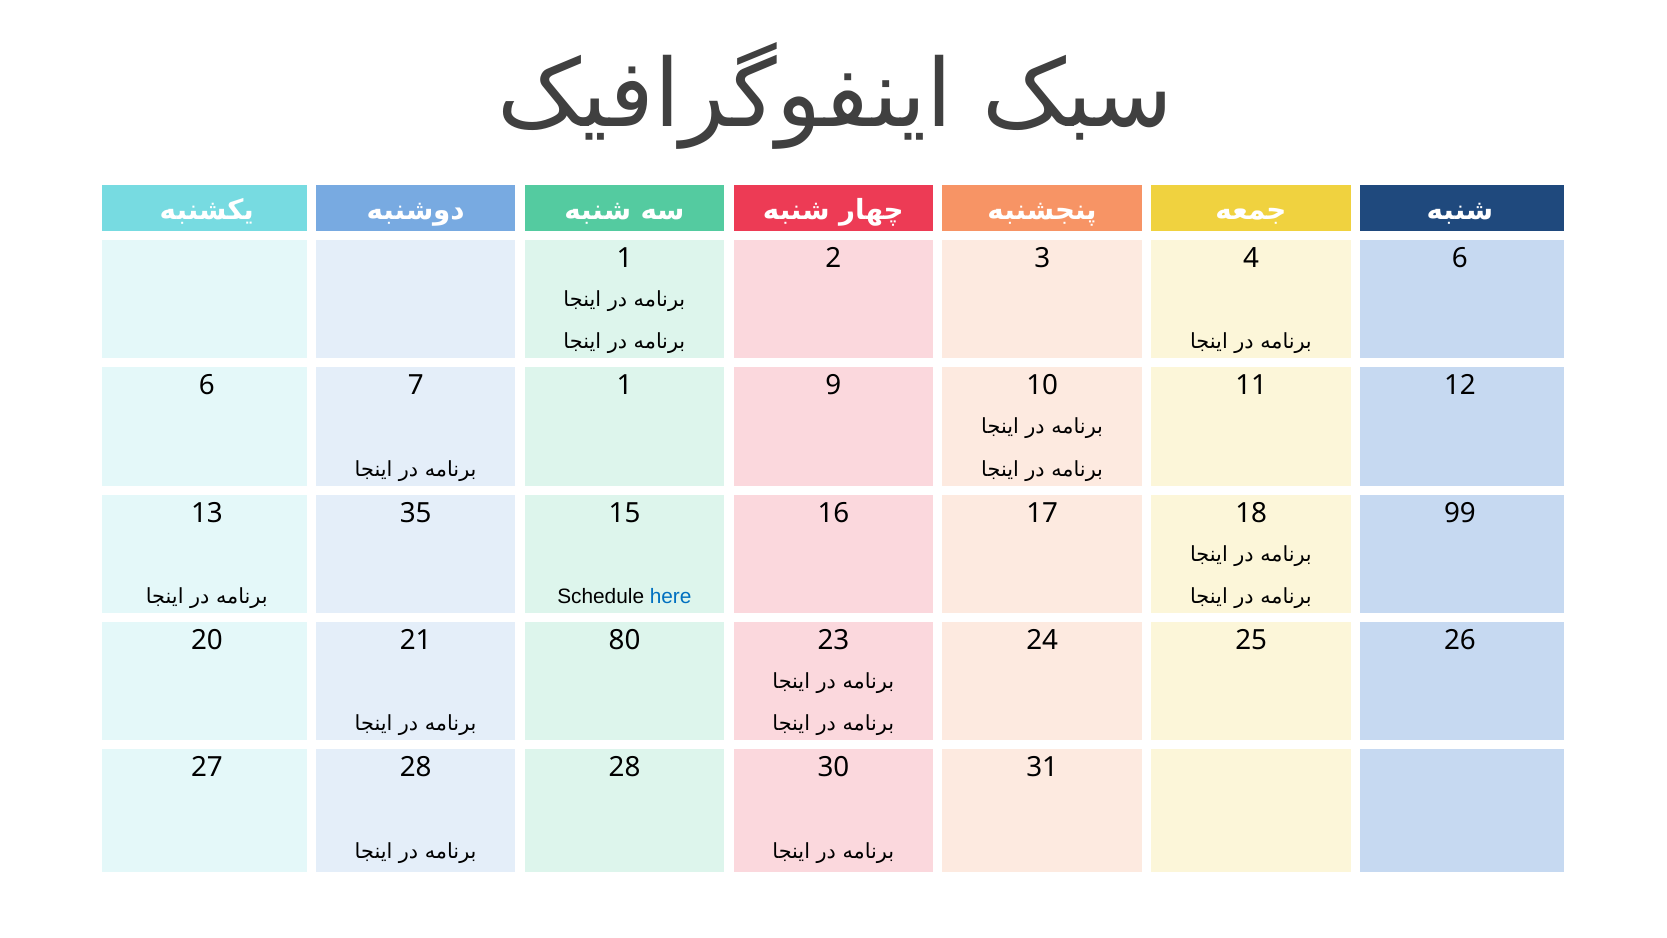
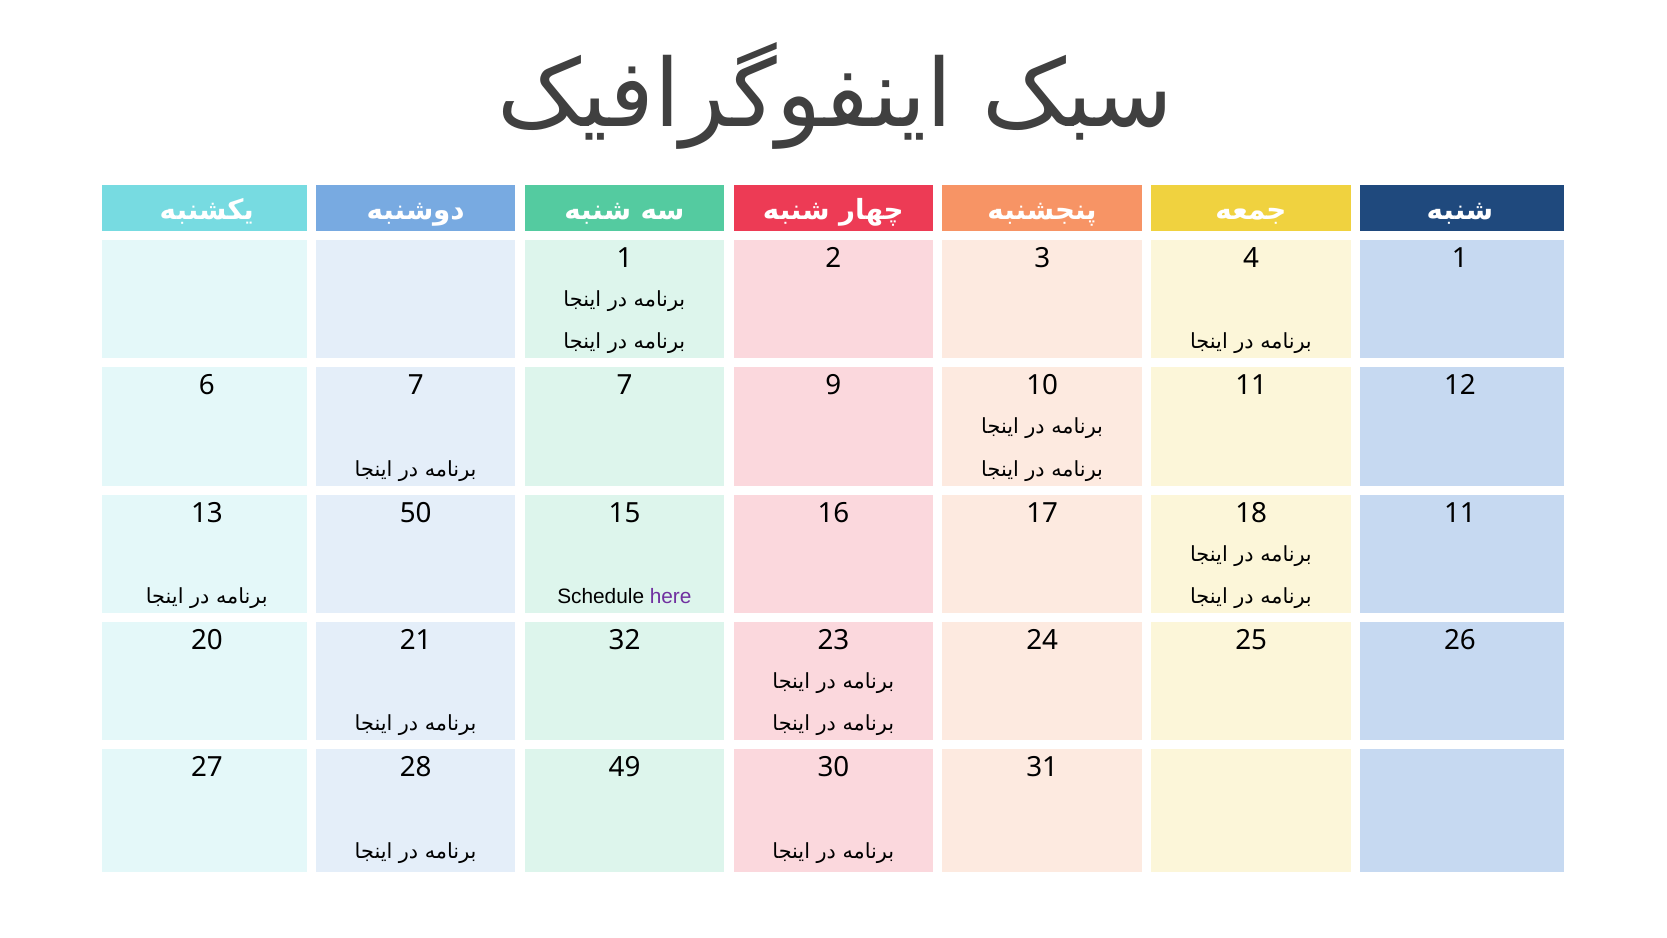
4 6: 6 -> 1
7 1: 1 -> 7
35: 35 -> 50
18 99: 99 -> 11
here colour: blue -> purple
80: 80 -> 32
28 28: 28 -> 49
